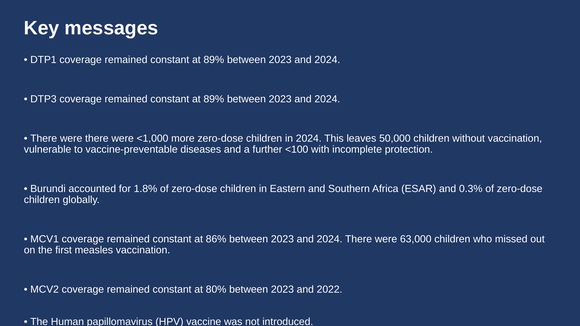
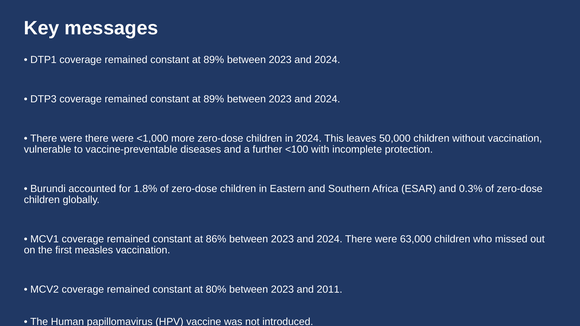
2022: 2022 -> 2011
